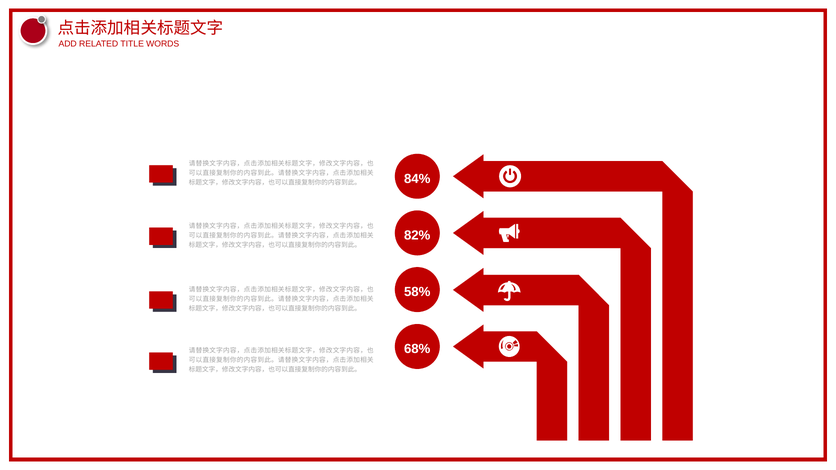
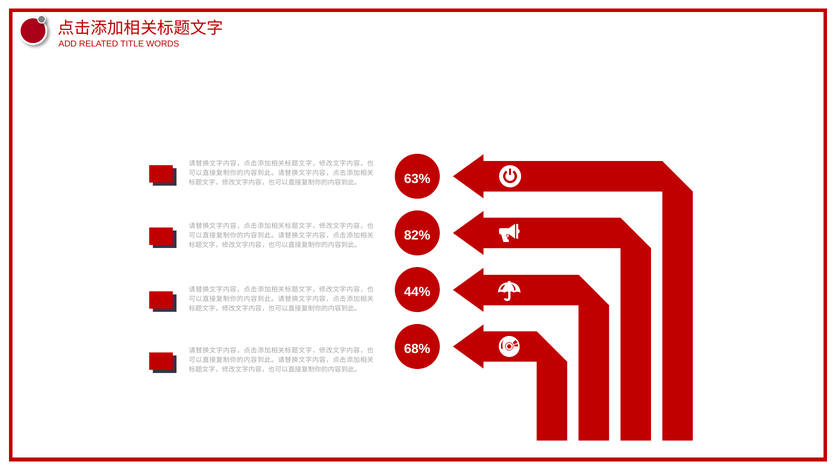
84%: 84% -> 63%
58%: 58% -> 44%
